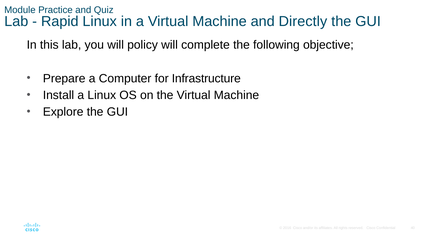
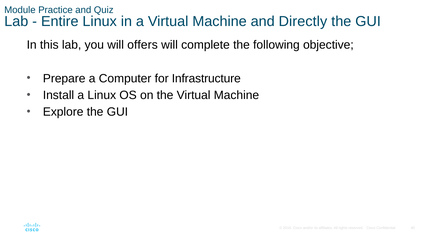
Rapid: Rapid -> Entire
policy: policy -> offers
